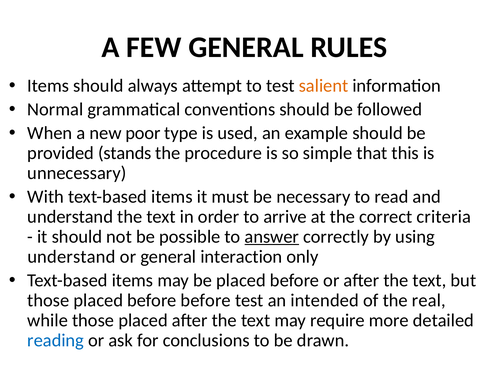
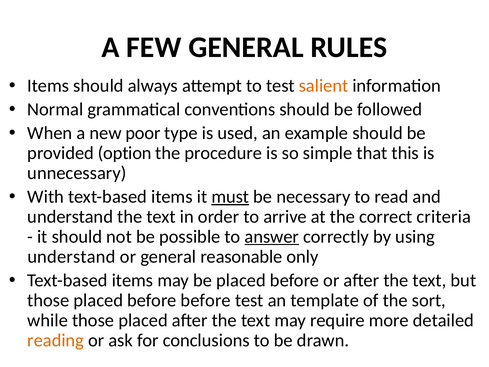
stands: stands -> option
must underline: none -> present
interaction: interaction -> reasonable
intended: intended -> template
real: real -> sort
reading colour: blue -> orange
